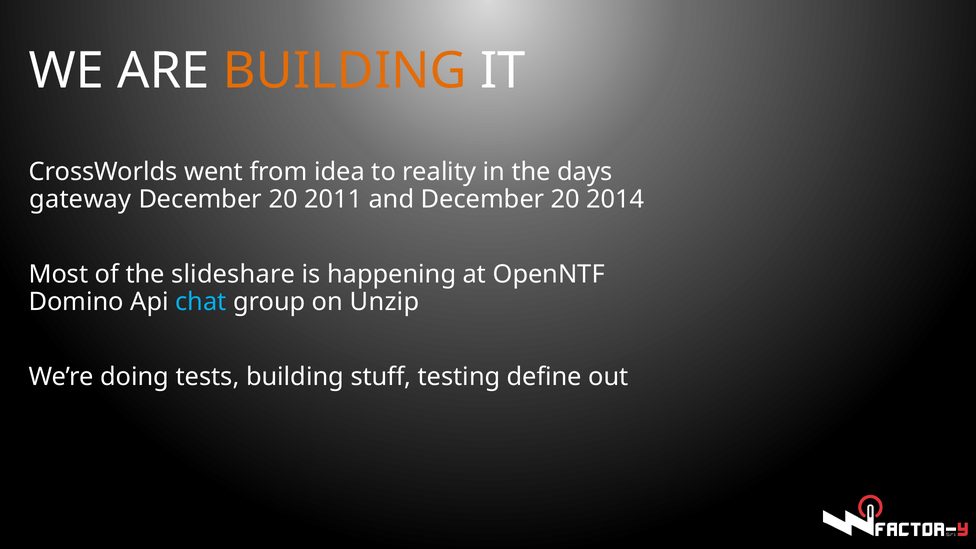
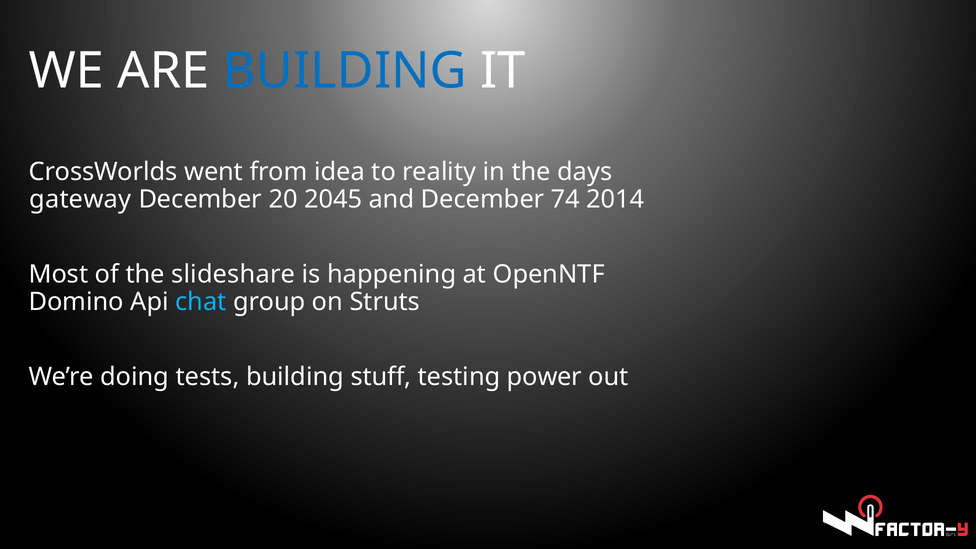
BUILDING at (345, 71) colour: orange -> blue
2011: 2011 -> 2045
and December 20: 20 -> 74
Unzip: Unzip -> Struts
define: define -> power
